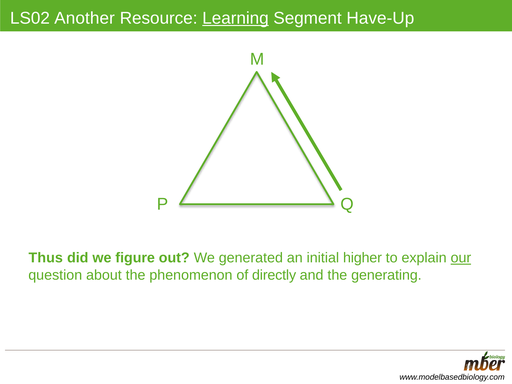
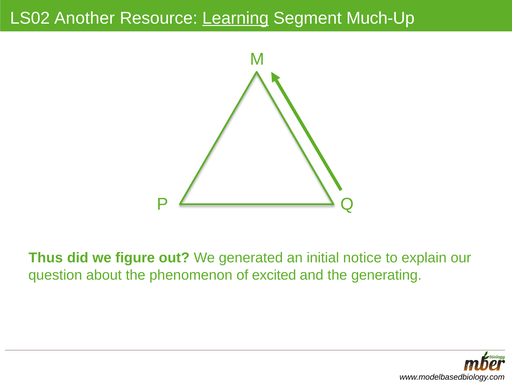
Have-Up: Have-Up -> Much-Up
higher: higher -> notice
our underline: present -> none
directly: directly -> excited
